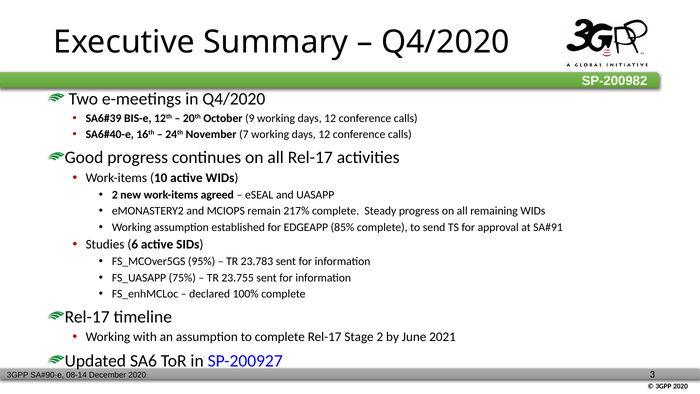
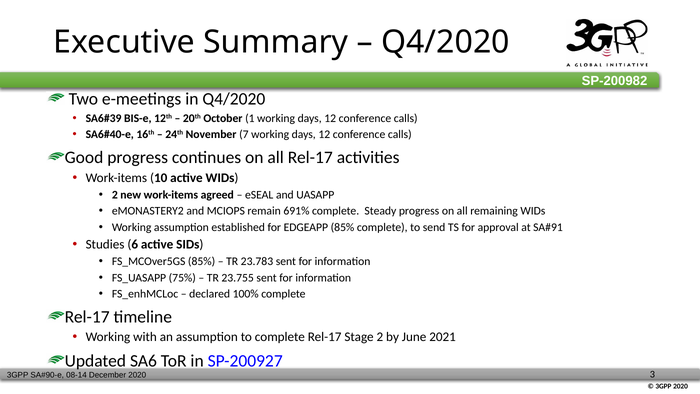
9: 9 -> 1
217%: 217% -> 691%
FS_MCOver5GS 95%: 95% -> 85%
